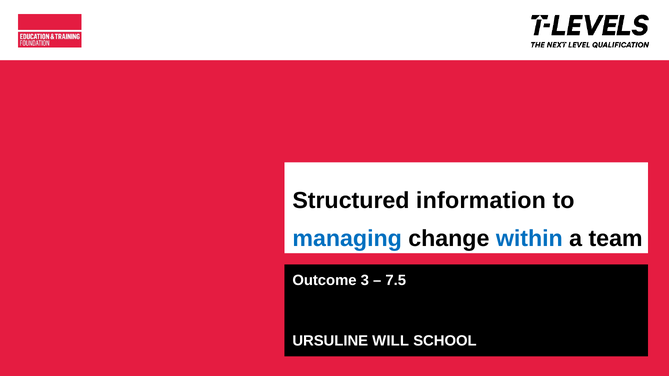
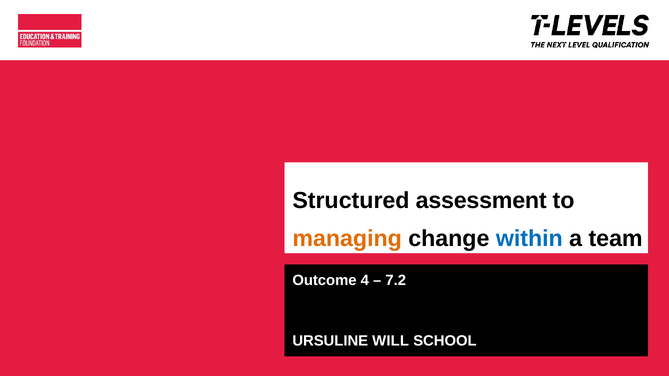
information: information -> assessment
managing colour: blue -> orange
3: 3 -> 4
7.5: 7.5 -> 7.2
